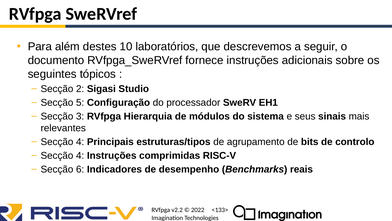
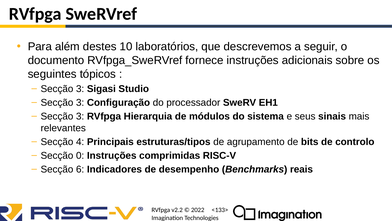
2 at (80, 89): 2 -> 3
5 at (80, 102): 5 -> 3
4 at (80, 155): 4 -> 0
